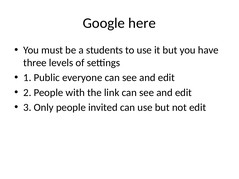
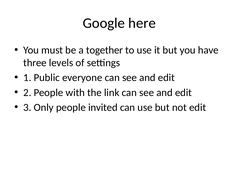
students: students -> together
